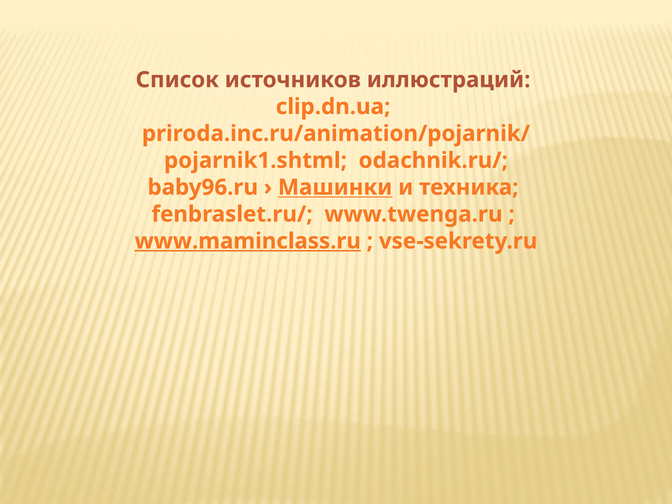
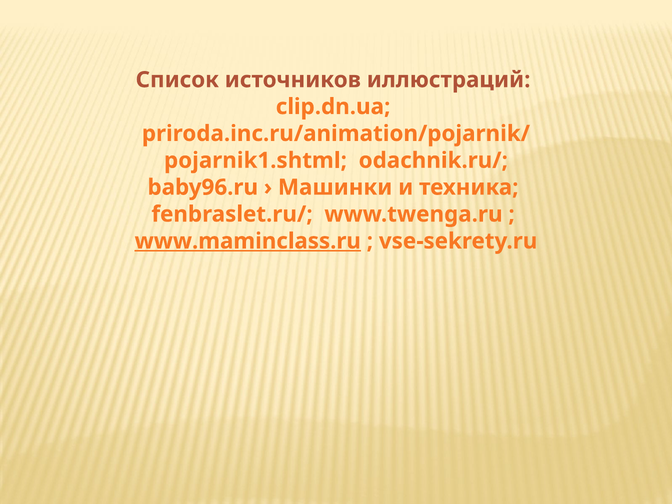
Машинки underline: present -> none
